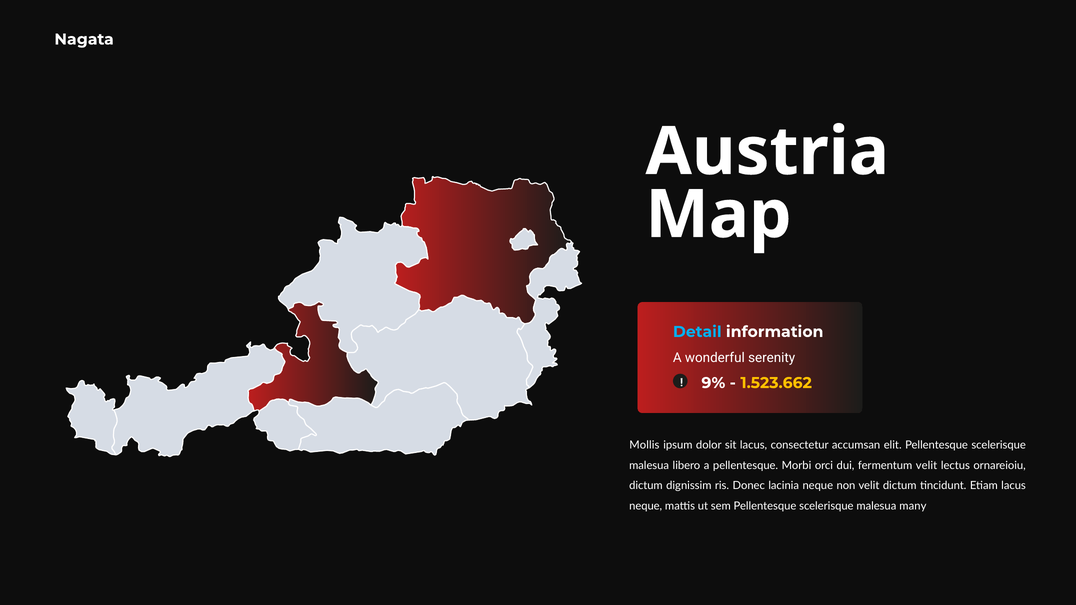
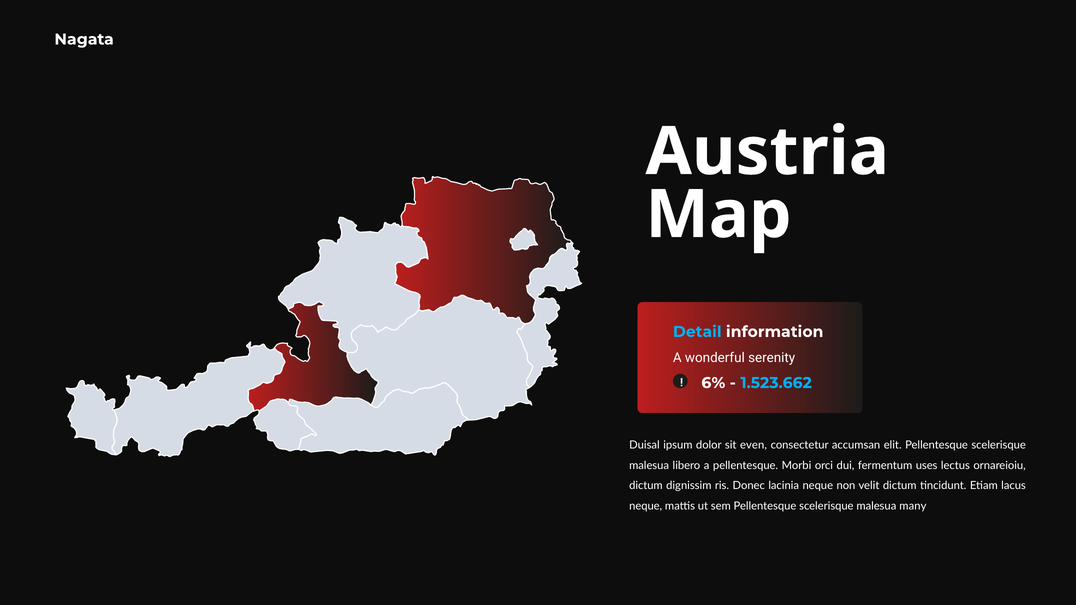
9%: 9% -> 6%
1.523.662 colour: yellow -> light blue
Mollis: Mollis -> Duisal
sit lacus: lacus -> even
fermentum velit: velit -> uses
